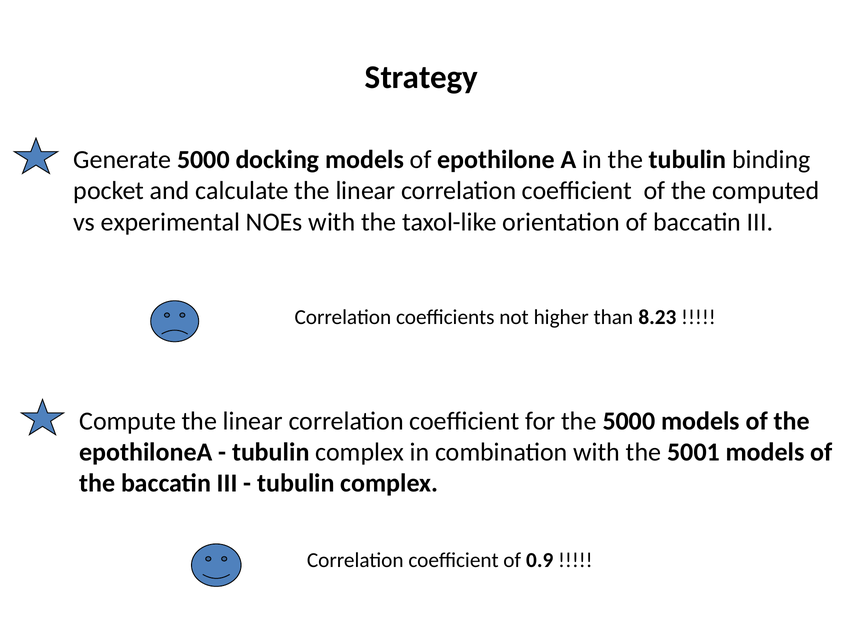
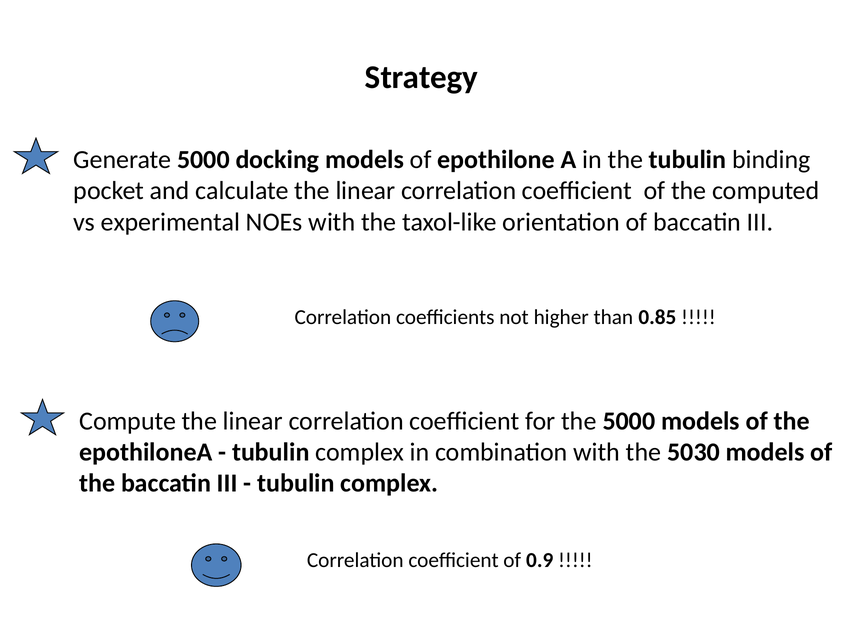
8.23: 8.23 -> 0.85
5001: 5001 -> 5030
